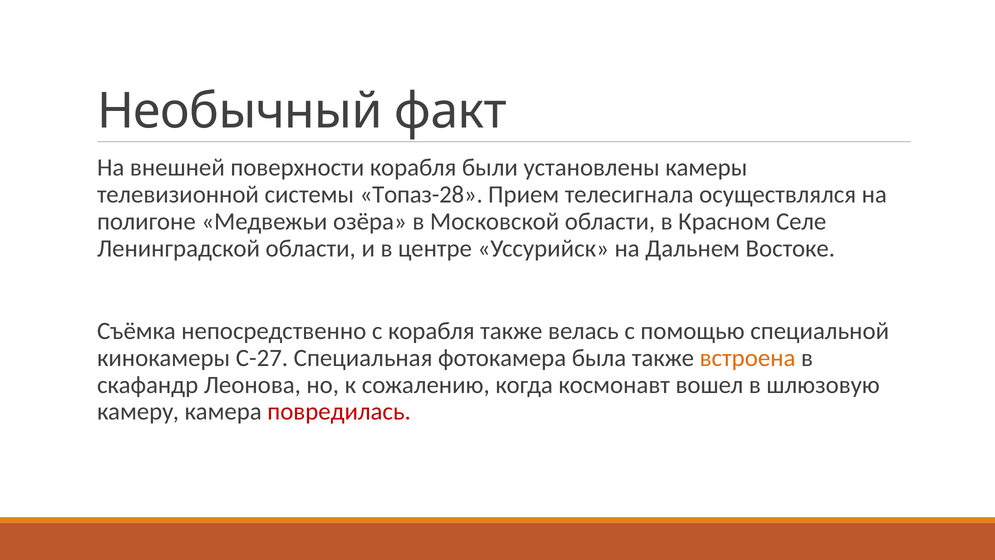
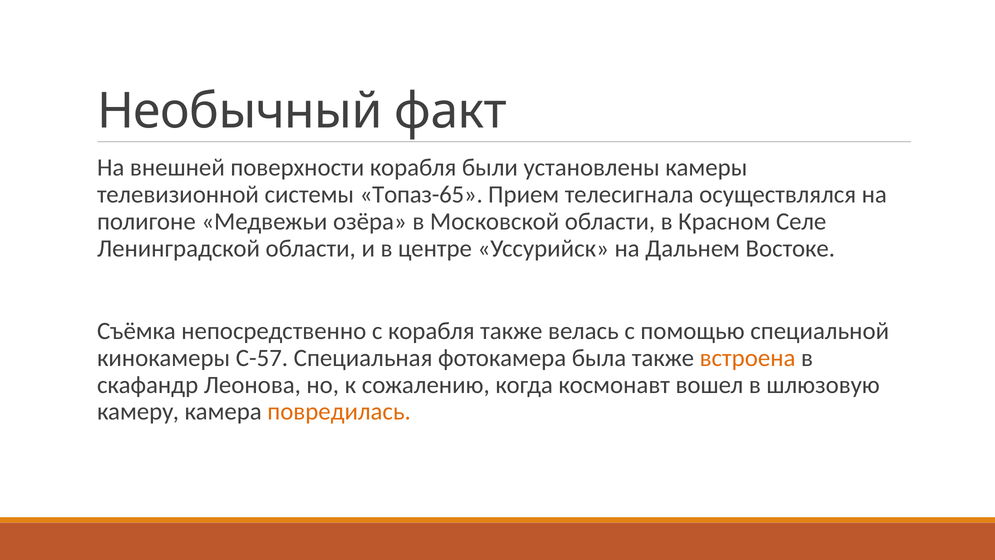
Топаз-28: Топаз-28 -> Топаз-65
С-27: С-27 -> С-57
повредилась colour: red -> orange
